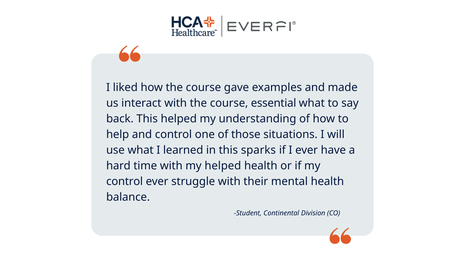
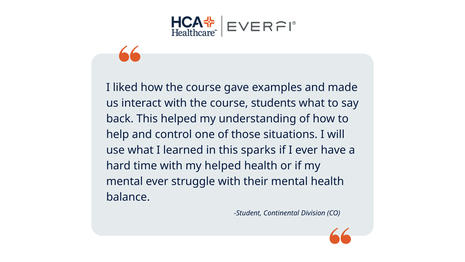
essential: essential -> students
control at (125, 181): control -> mental
